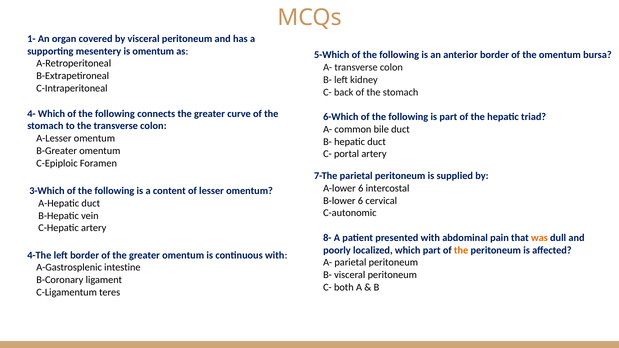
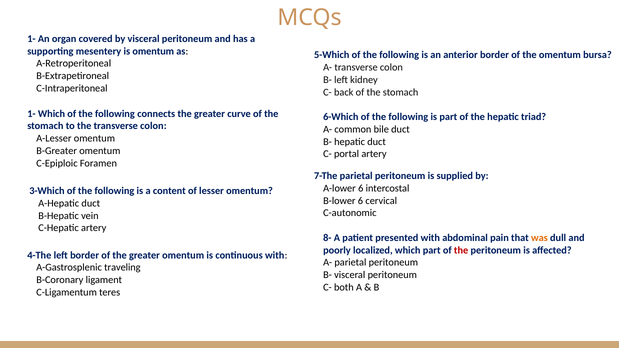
4- at (31, 114): 4- -> 1-
the at (461, 250) colour: orange -> red
intestine: intestine -> traveling
